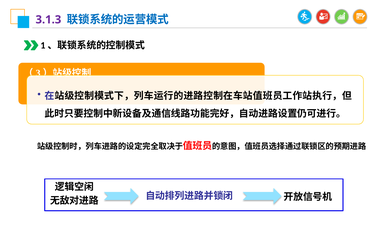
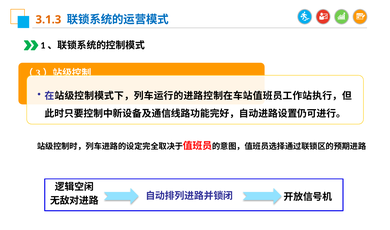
3.1.3 colour: purple -> orange
